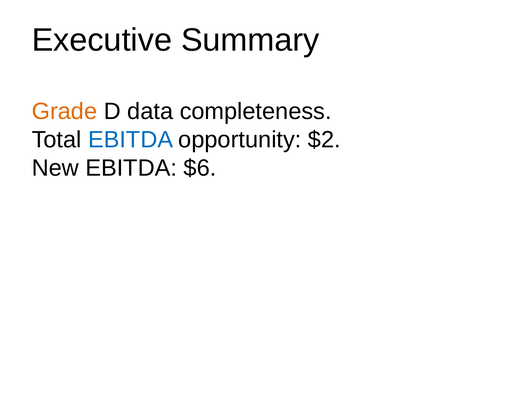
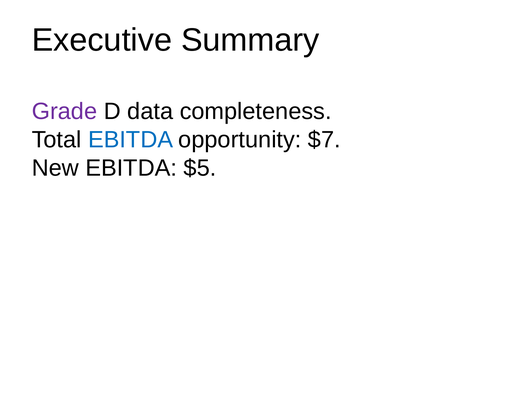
Grade colour: orange -> purple
$2: $2 -> $7
$6: $6 -> $5
